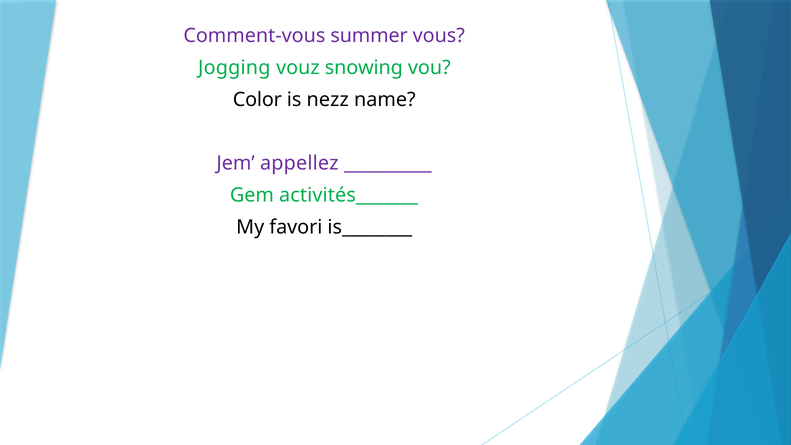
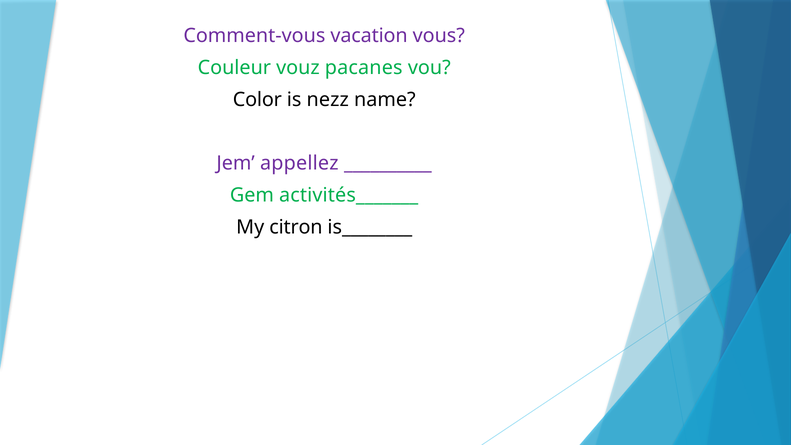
summer: summer -> vacation
Jogging: Jogging -> Couleur
snowing: snowing -> pacanes
favori: favori -> citron
